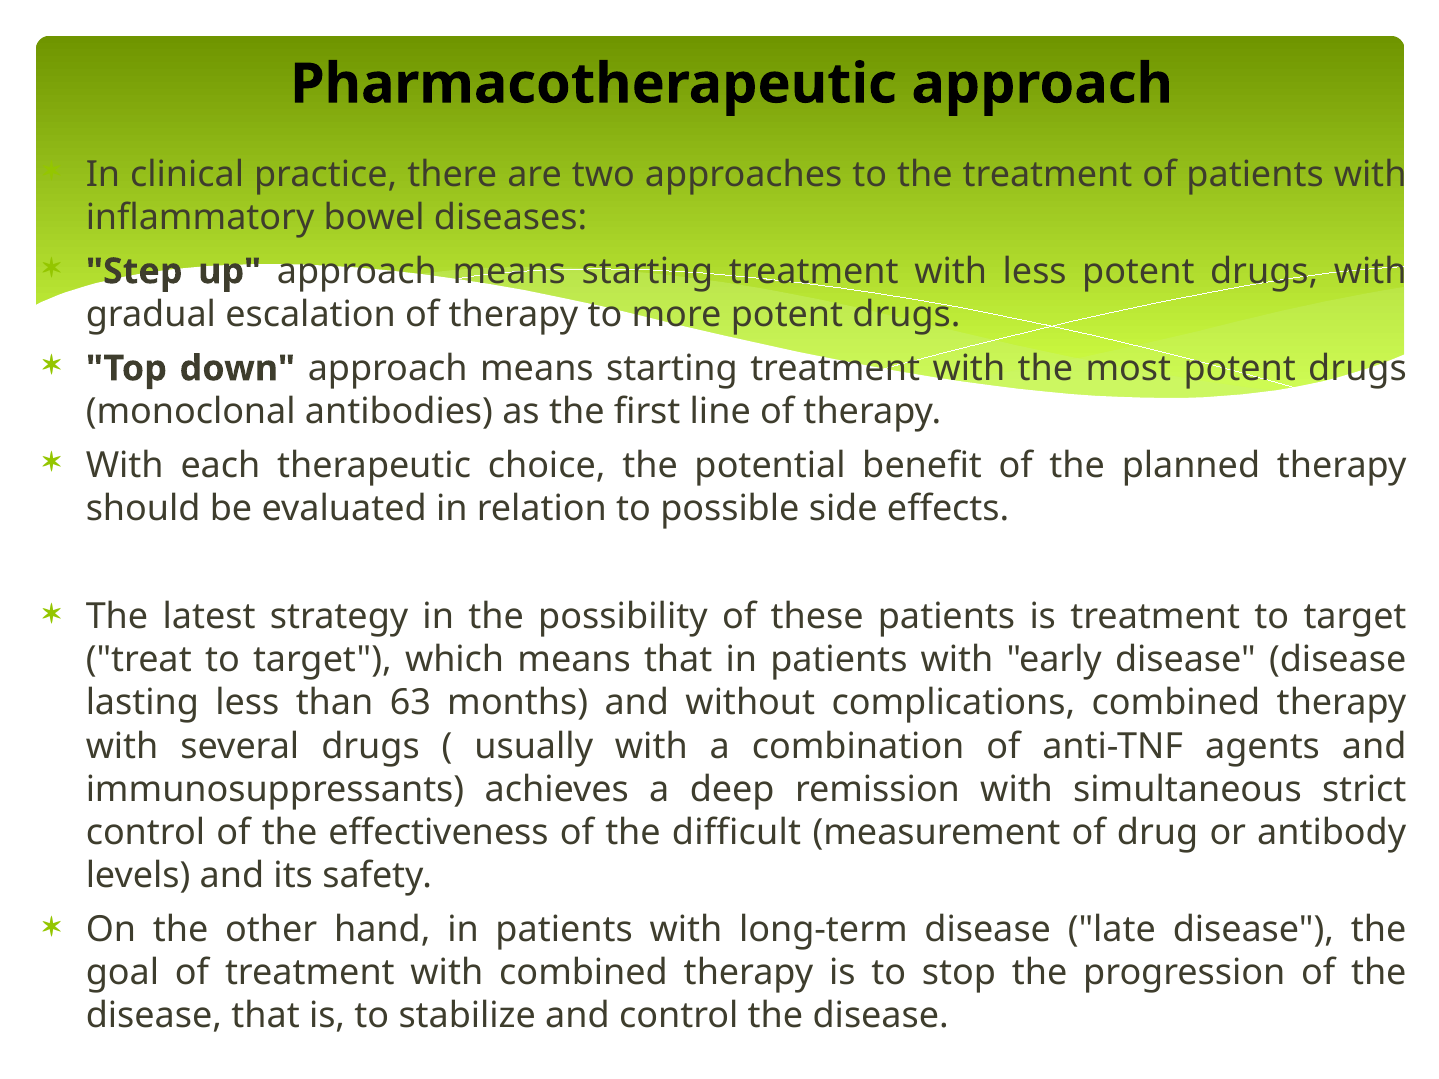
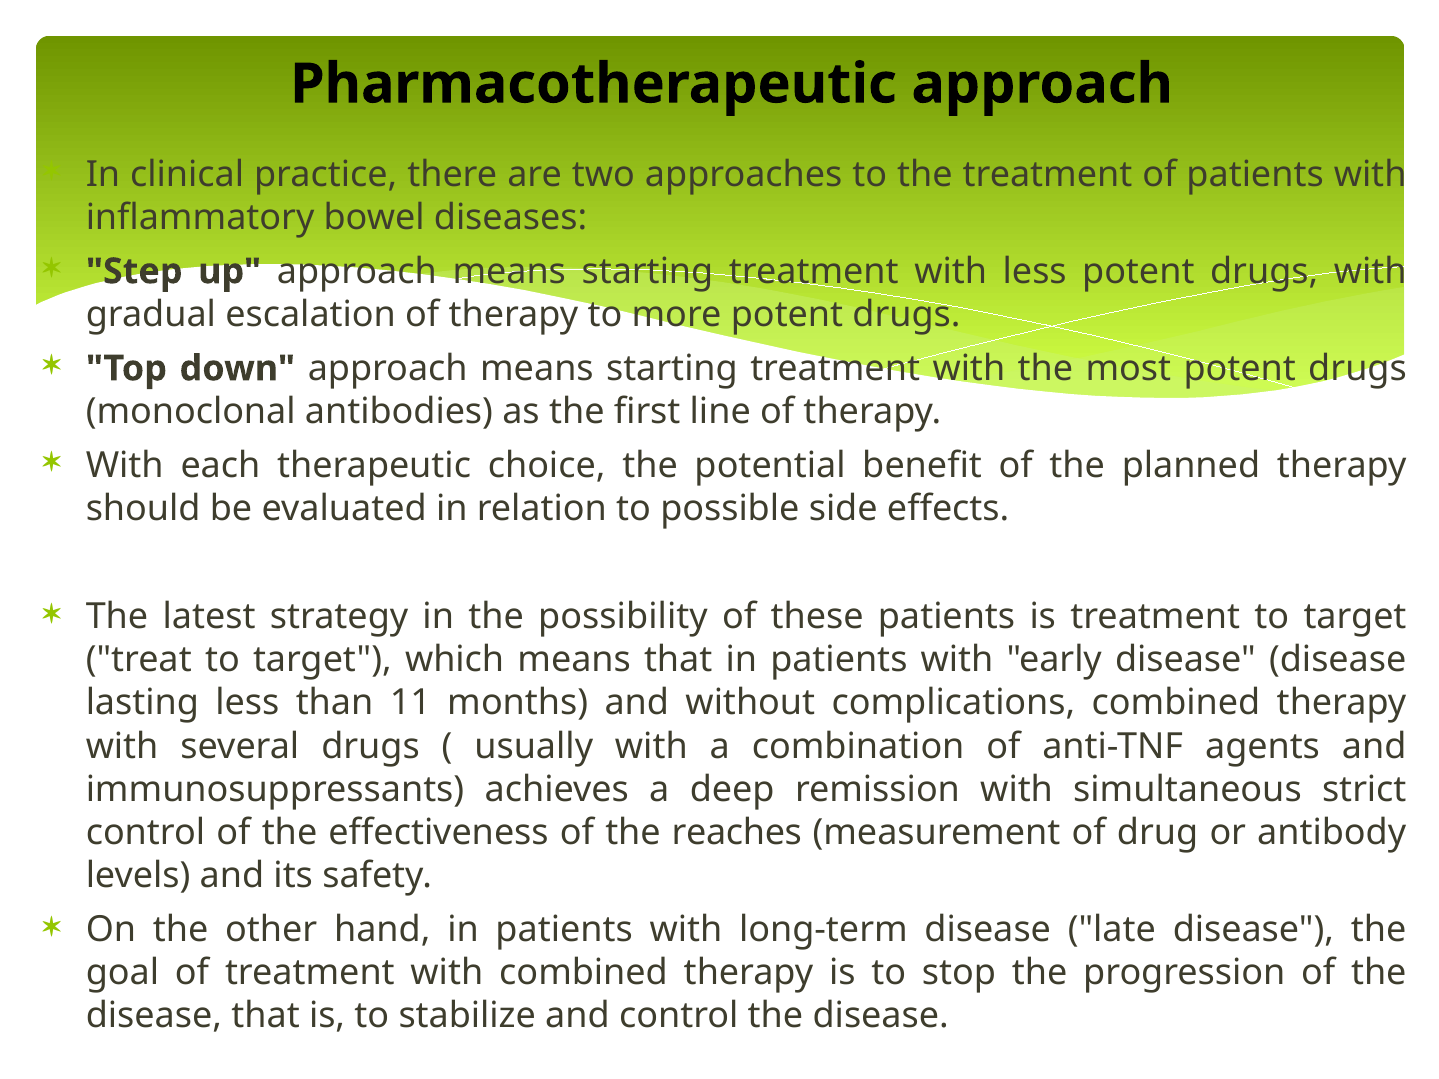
63: 63 -> 11
difficult: difficult -> reaches
